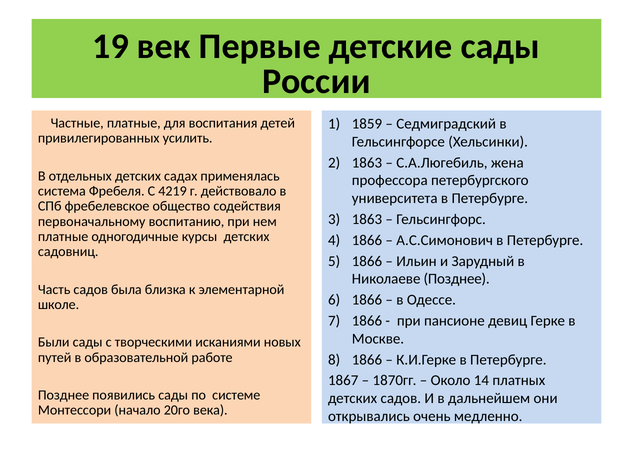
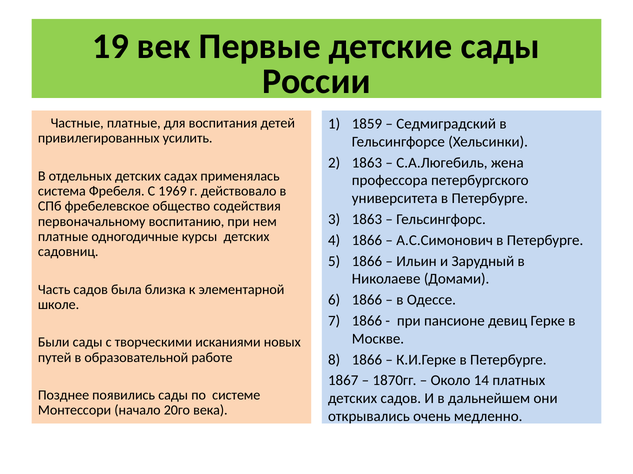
4219: 4219 -> 1969
Николаеве Позднее: Позднее -> Домами
